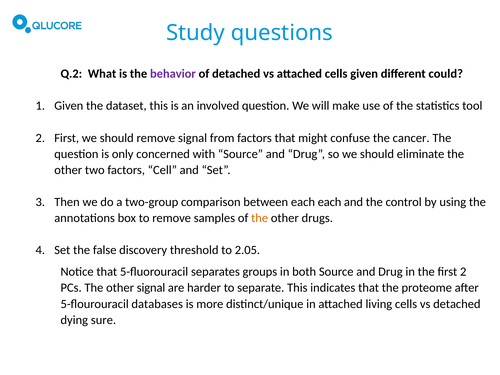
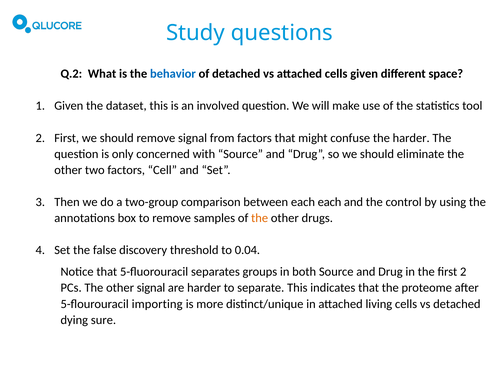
behavior colour: purple -> blue
could: could -> space
the cancer: cancer -> harder
2.05: 2.05 -> 0.04
databases: databases -> importing
